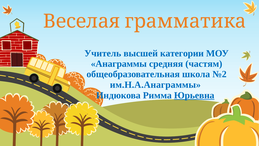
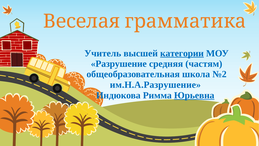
категории underline: none -> present
Анаграммы: Анаграммы -> Разрушение
им.Н.А.Анаграммы: им.Н.А.Анаграммы -> им.Н.А.Разрушение
